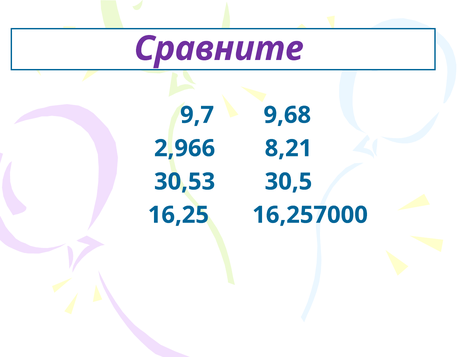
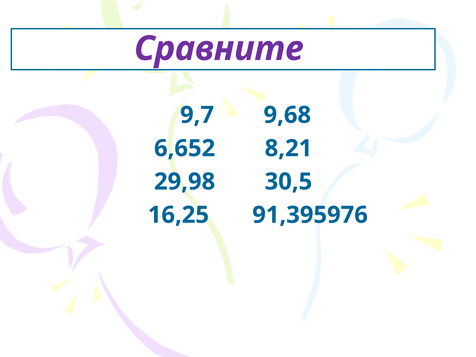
2,966: 2,966 -> 6,652
30,53: 30,53 -> 29,98
16,257000: 16,257000 -> 91,395976
